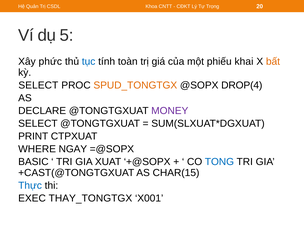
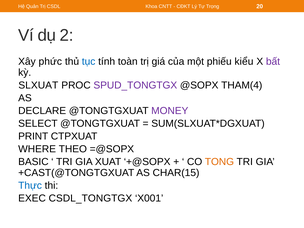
5: 5 -> 2
khai: khai -> kiểu
bất colour: orange -> purple
SELECT at (38, 85): SELECT -> SLXUAT
SPUD_TONGTGX colour: orange -> purple
DROP(4: DROP(4 -> THAM(4
NGAY: NGAY -> THEO
TONG colour: blue -> orange
THAY_TONGTGX: THAY_TONGTGX -> CSDL_TONGTGX
